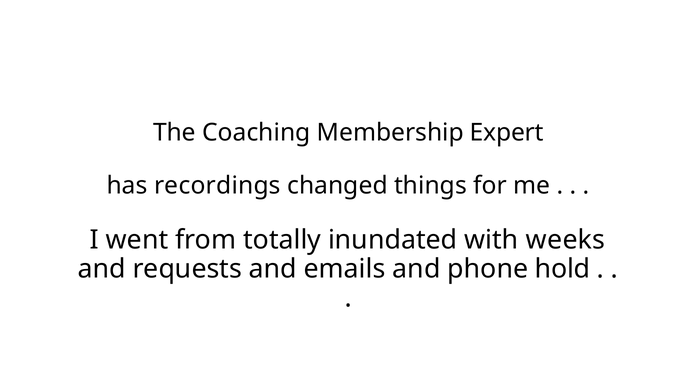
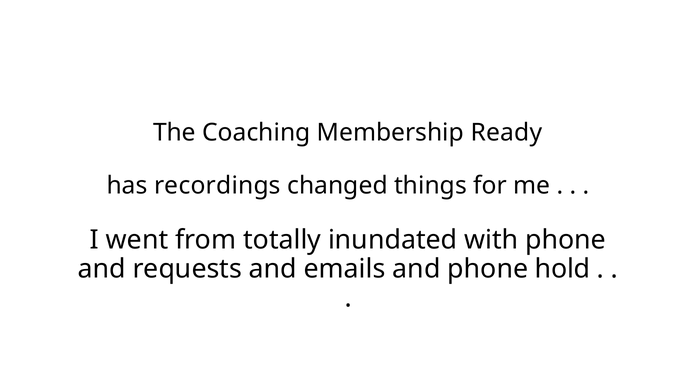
Expert: Expert -> Ready
with weeks: weeks -> phone
